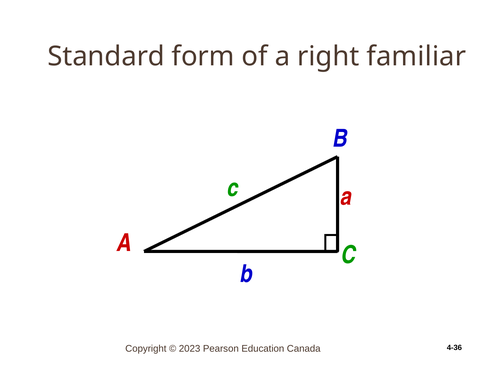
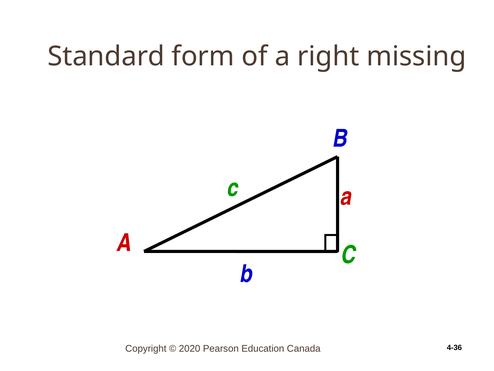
familiar: familiar -> missing
2023: 2023 -> 2020
